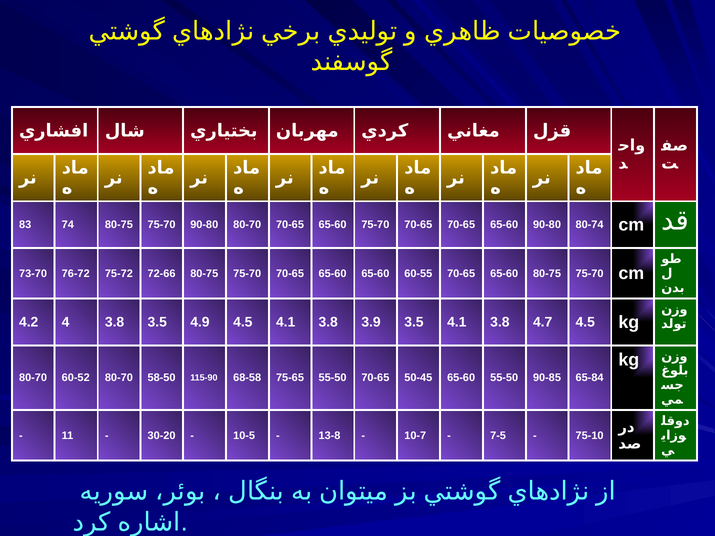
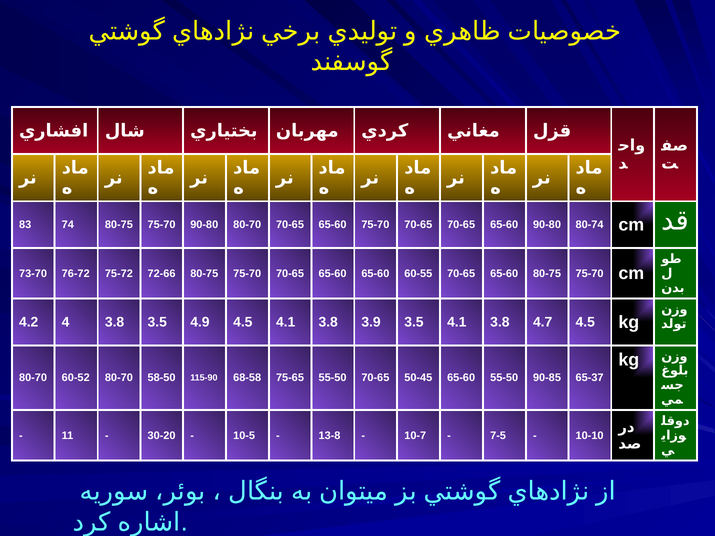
65-84: 65-84 -> 65-37
75-10: 75-10 -> 10-10
